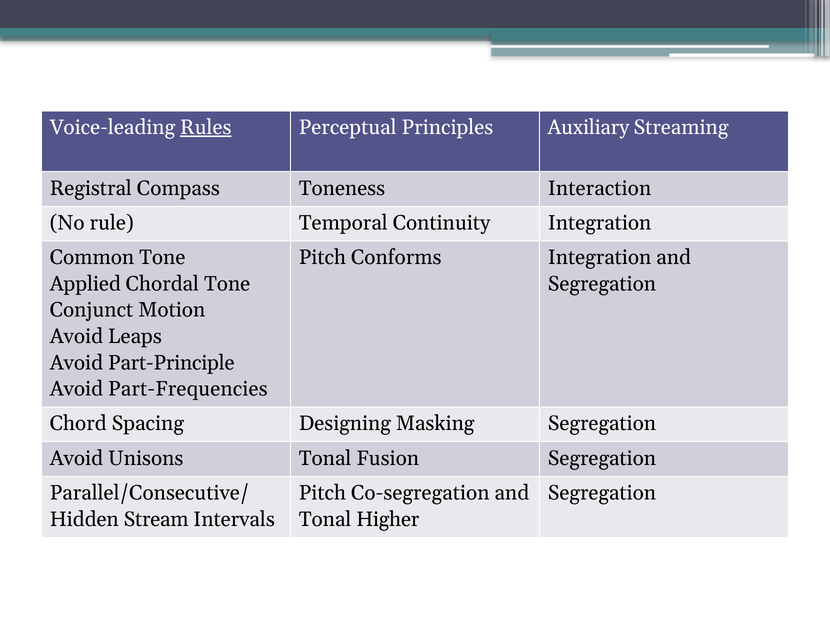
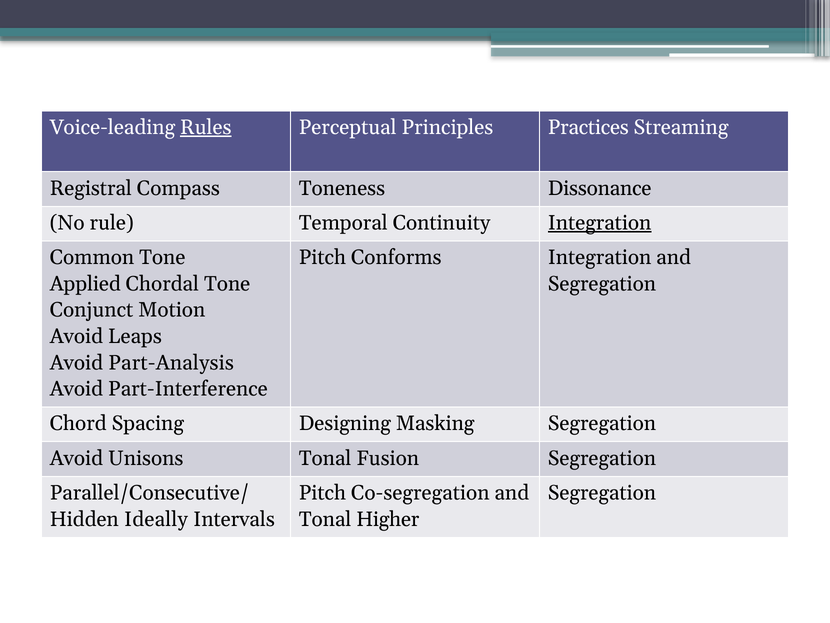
Auxiliary: Auxiliary -> Practices
Interaction: Interaction -> Dissonance
Integration at (600, 223) underline: none -> present
Part-Principle: Part-Principle -> Part-Analysis
Part-Frequencies: Part-Frequencies -> Part-Interference
Stream: Stream -> Ideally
